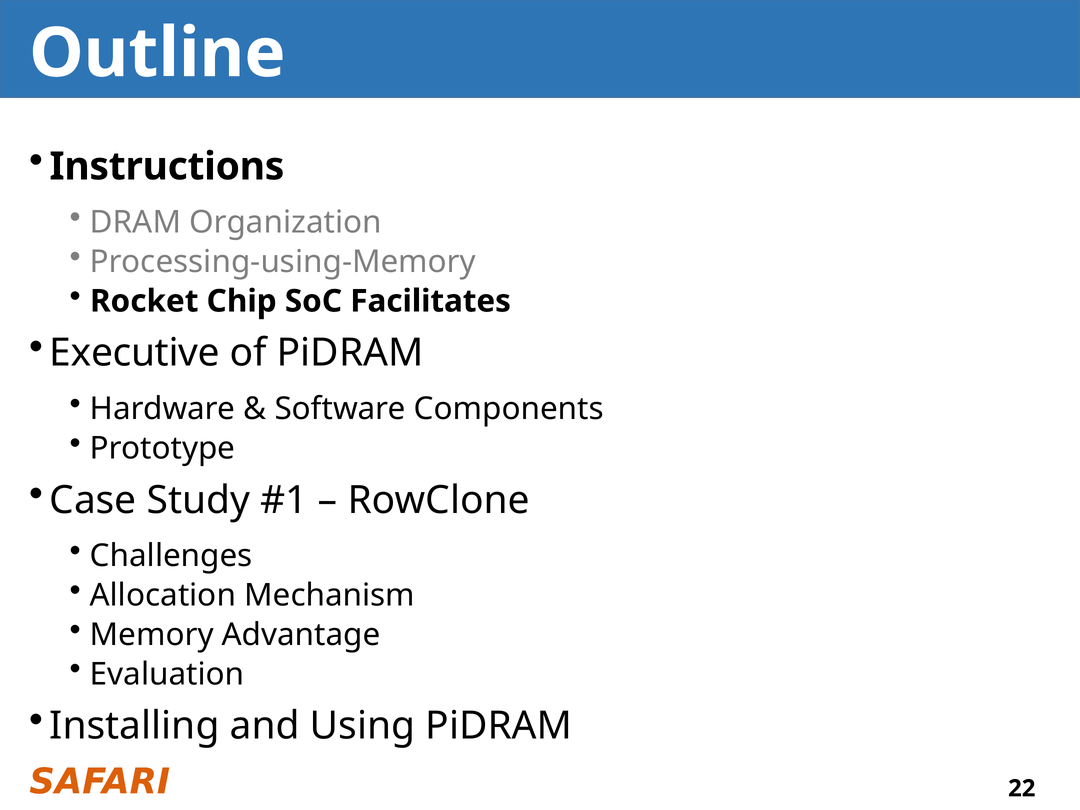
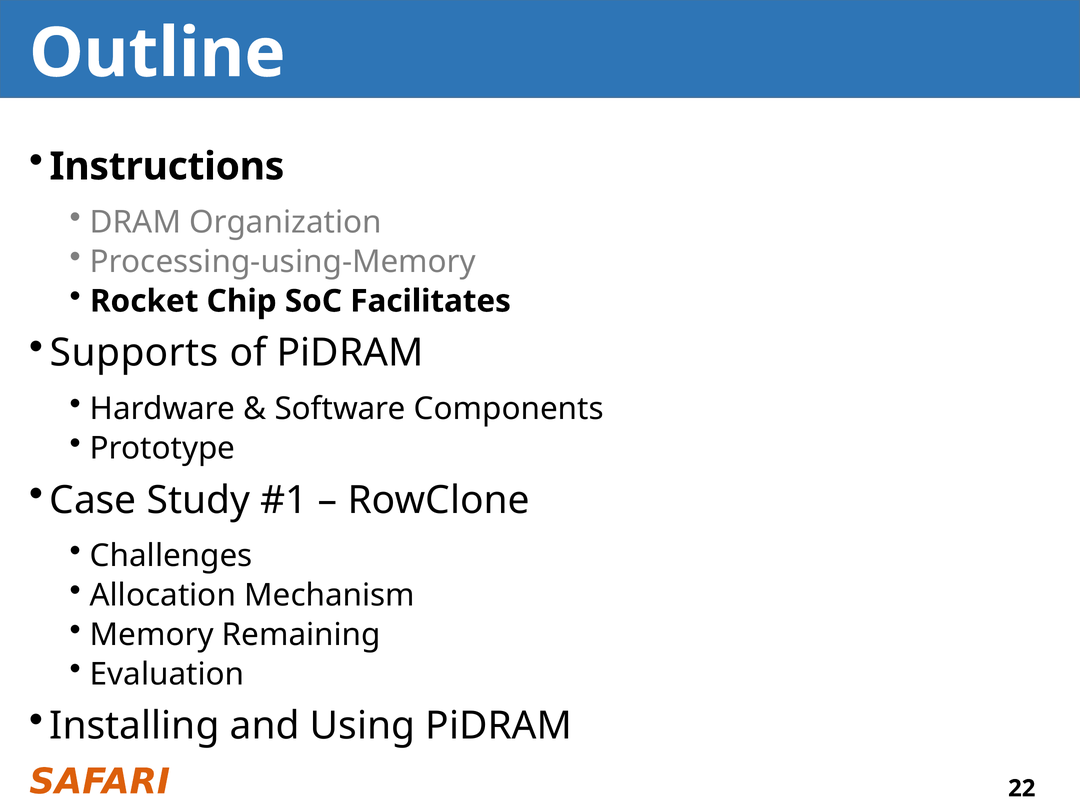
Executive: Executive -> Supports
Advantage: Advantage -> Remaining
